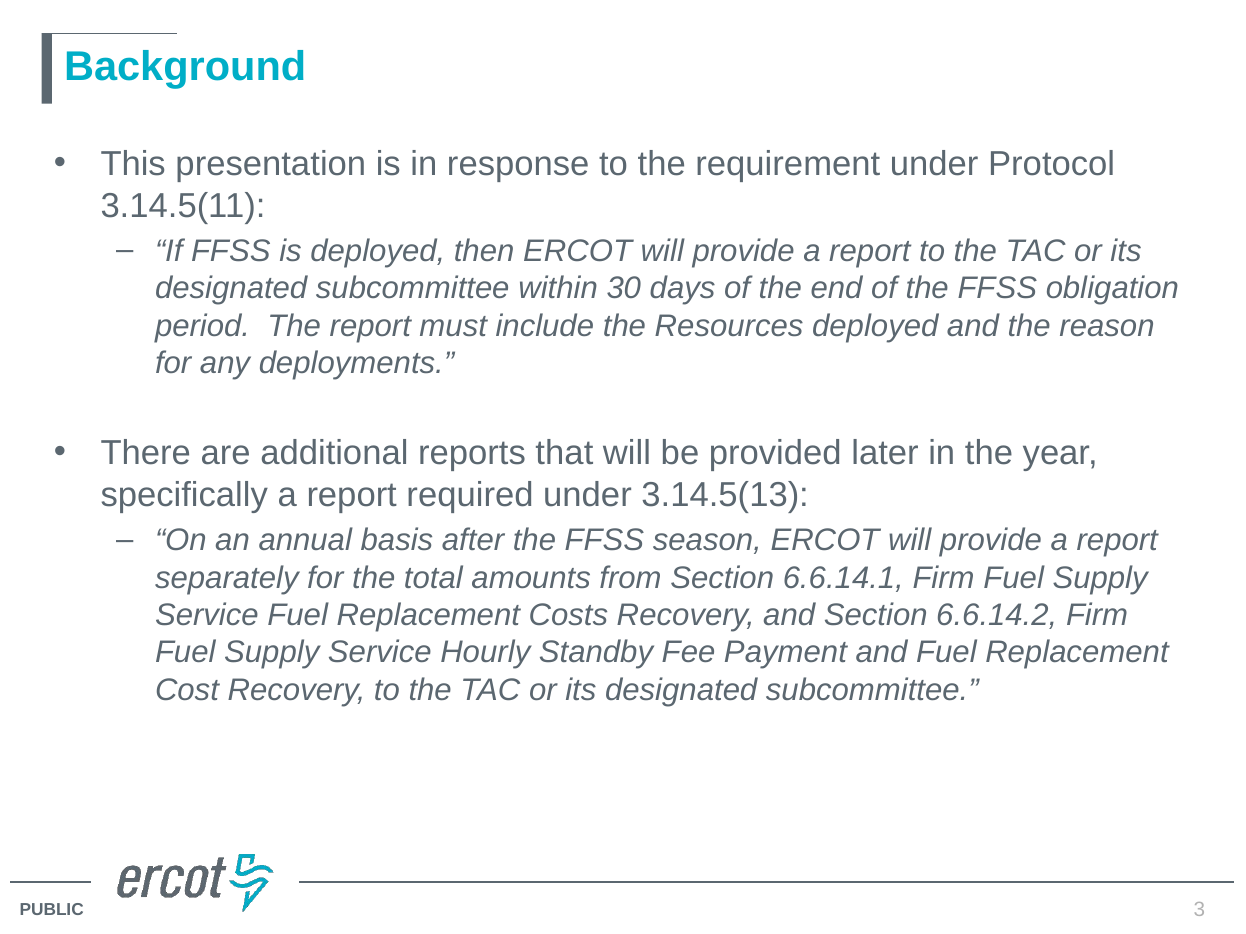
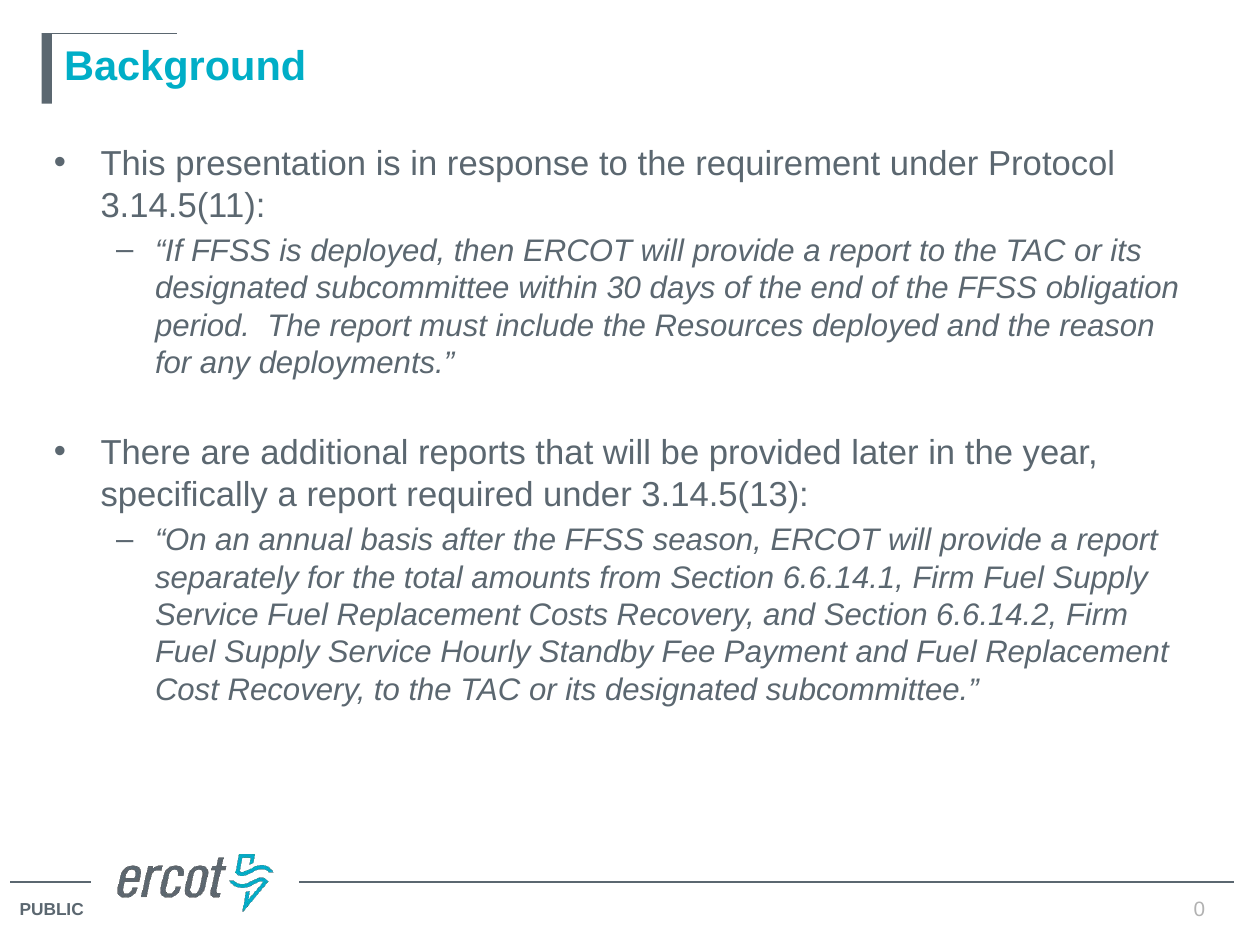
3: 3 -> 0
